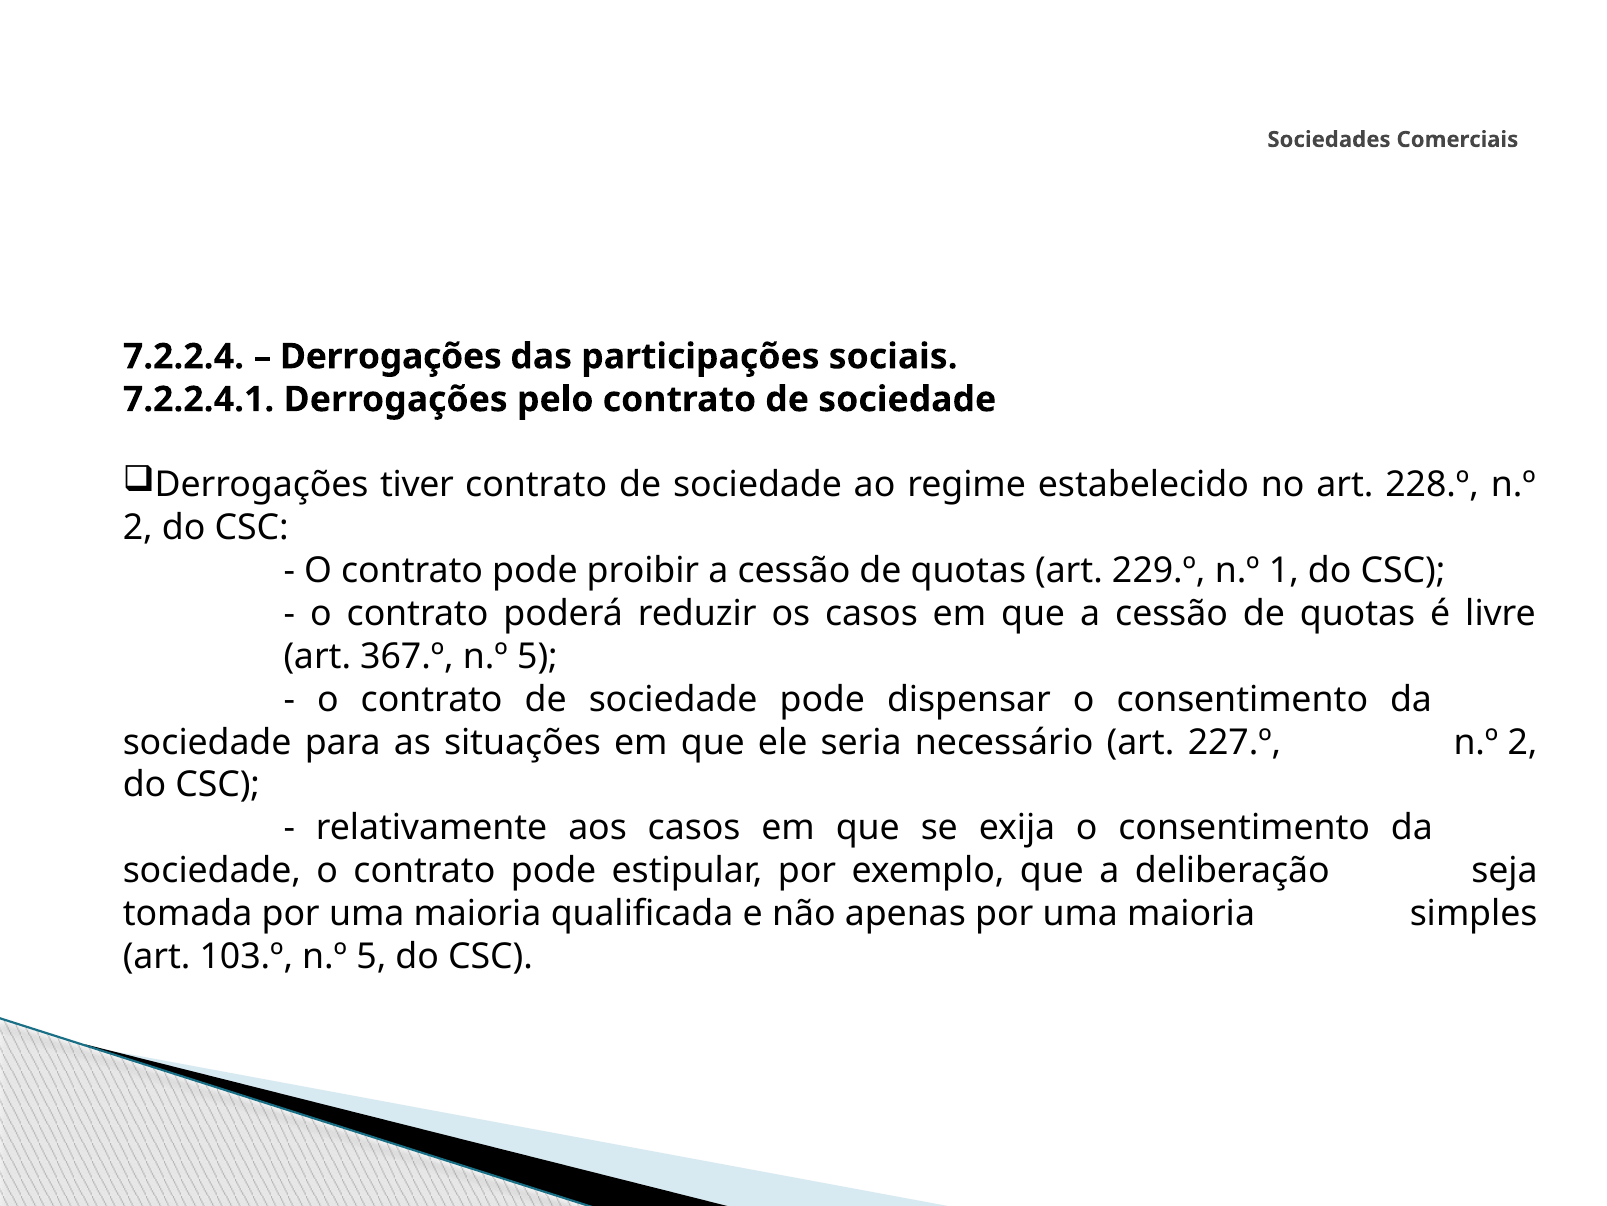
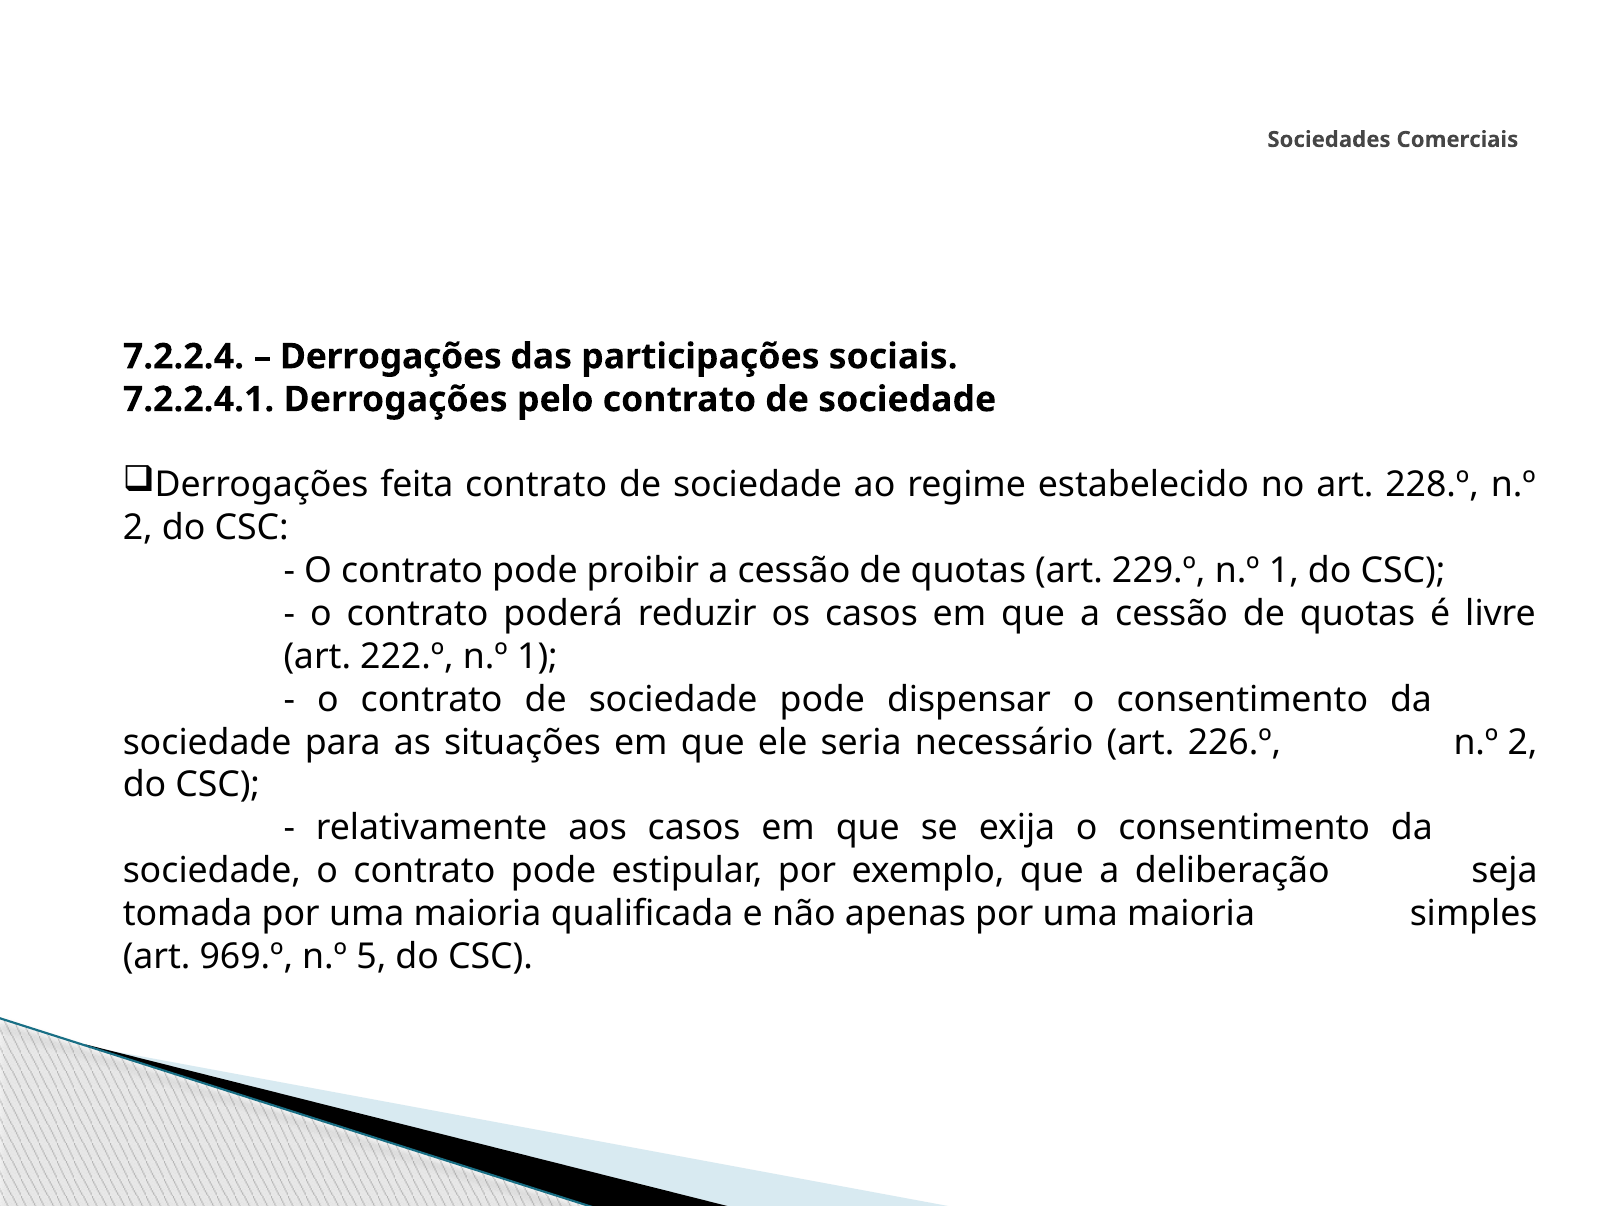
tiver: tiver -> feita
367.º: 367.º -> 222.º
5 at (537, 656): 5 -> 1
227.º: 227.º -> 226.º
103.º: 103.º -> 969.º
